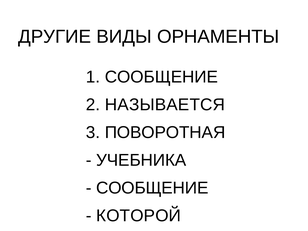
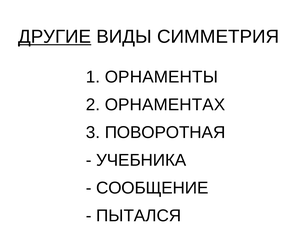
ДРУГИЕ underline: none -> present
ОРНАМЕНТЫ: ОРНАМЕНТЫ -> СИММЕТРИЯ
1 СООБЩЕНИЕ: СООБЩЕНИЕ -> ОРНАМЕНТЫ
НАЗЫВАЕТСЯ: НАЗЫВАЕТСЯ -> ОРНАМЕНТАХ
КОТОРОЙ: КОТОРОЙ -> ПЫТАЛСЯ
